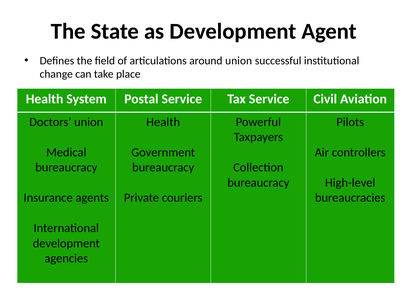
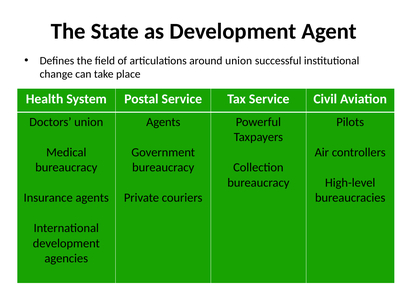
Health at (163, 122): Health -> Agents
